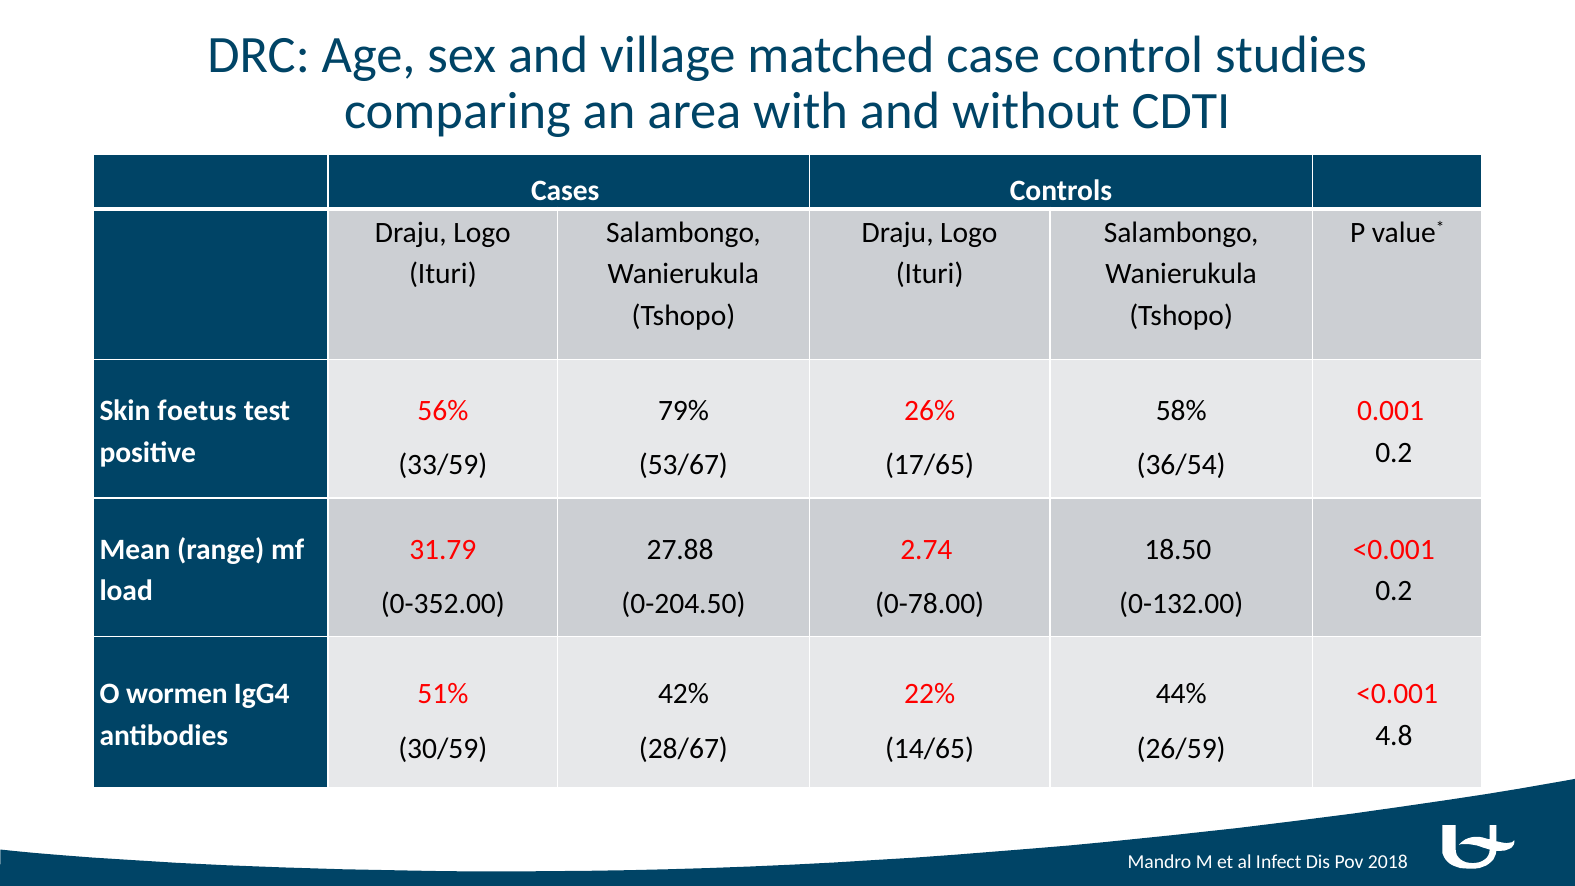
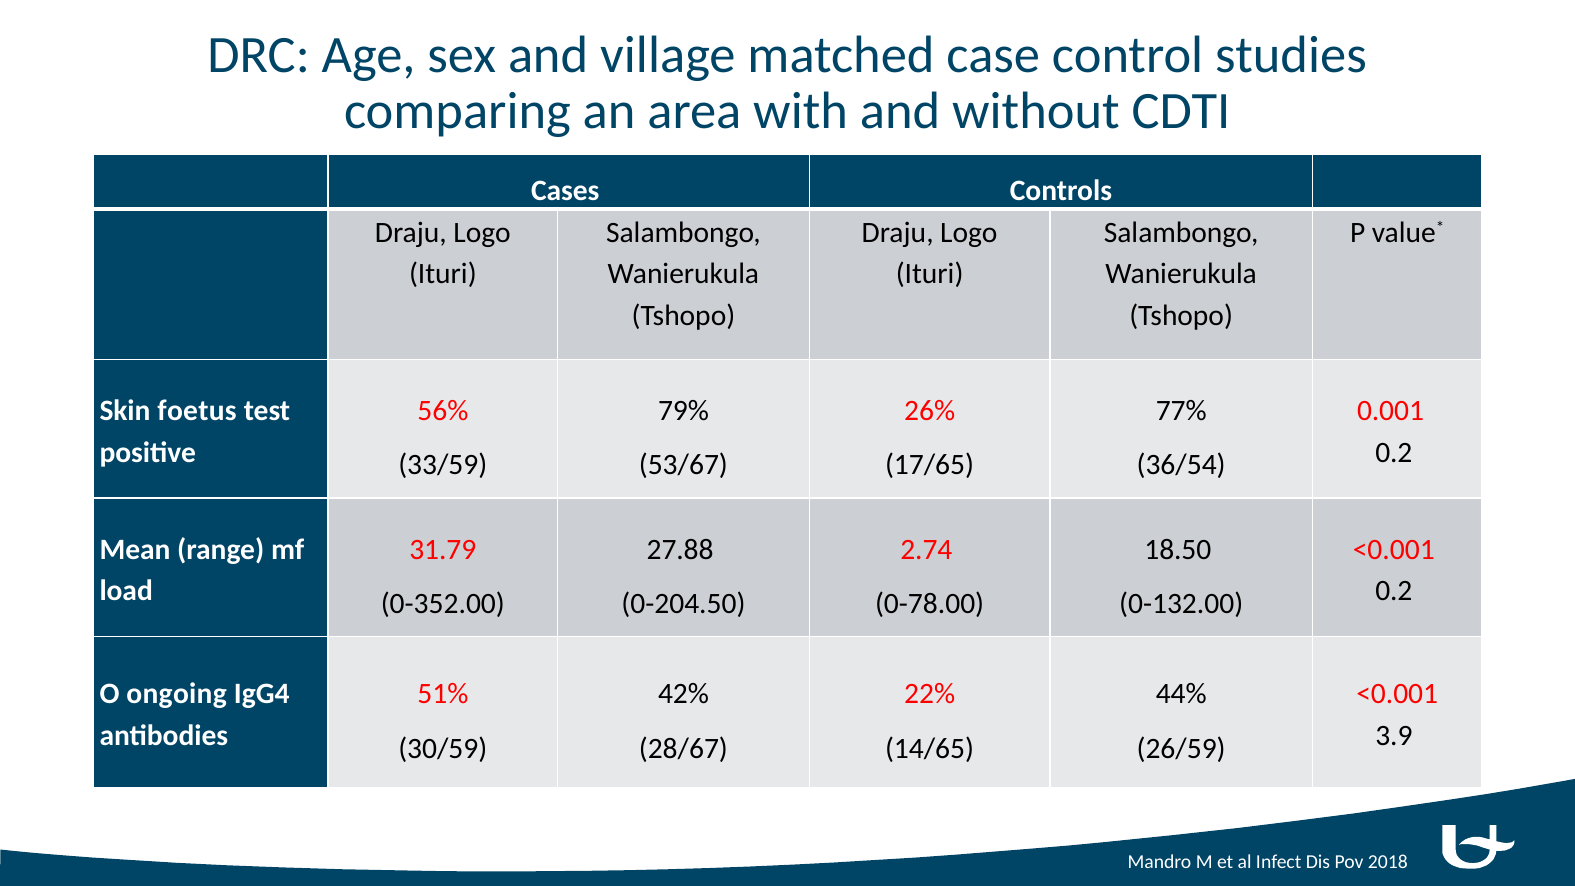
58%: 58% -> 77%
wormen: wormen -> ongoing
4.8: 4.8 -> 3.9
